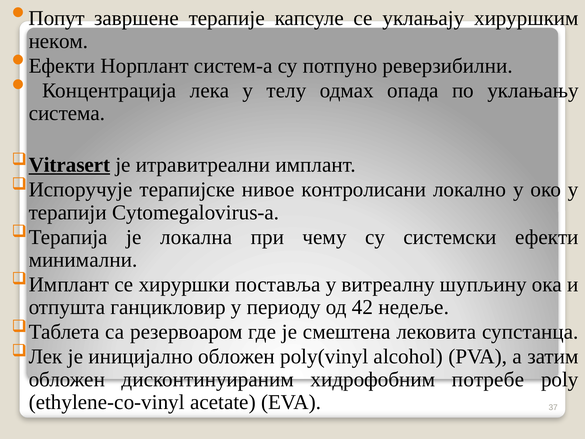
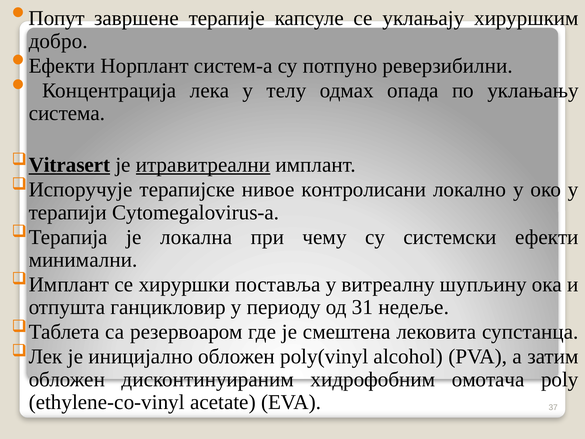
неком: неком -> добро
итравитреални underline: none -> present
42: 42 -> 31
потребе: потребе -> омотача
